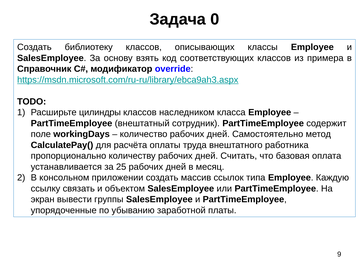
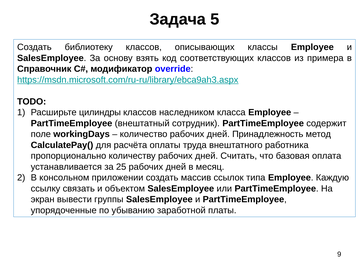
0: 0 -> 5
Самостоятельно: Самостоятельно -> Принадлежность
